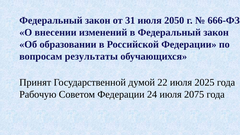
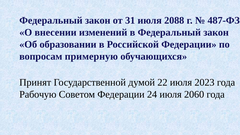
2050: 2050 -> 2088
666-ФЗ: 666-ФЗ -> 487-ФЗ
результаты: результаты -> примерную
2025: 2025 -> 2023
2075: 2075 -> 2060
